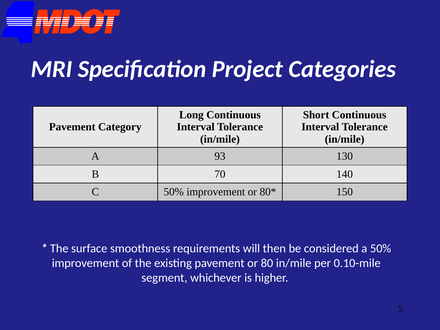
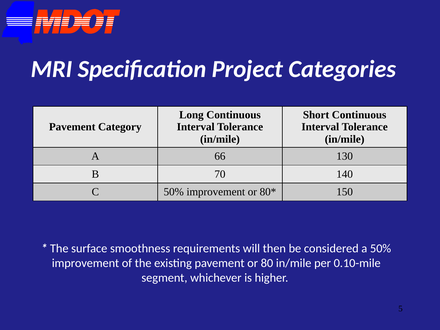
93: 93 -> 66
